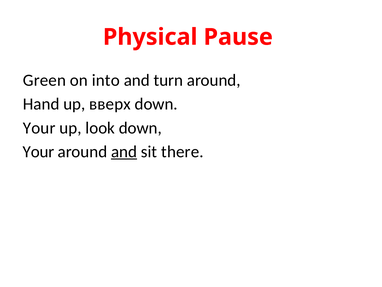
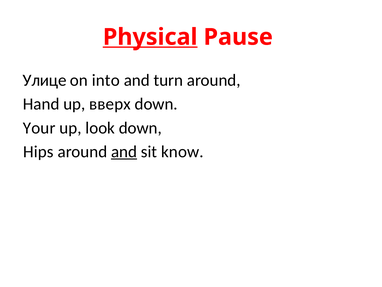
Physical underline: none -> present
Green: Green -> Улице
Your at (38, 151): Your -> Hips
there: there -> know
